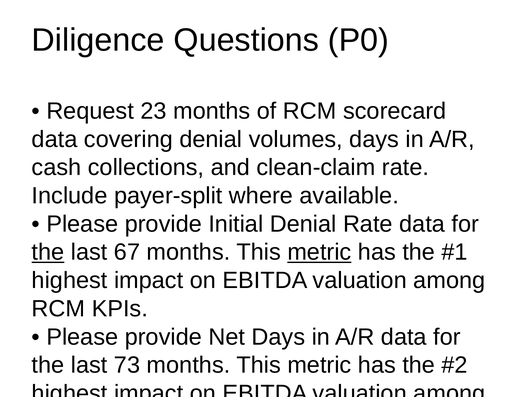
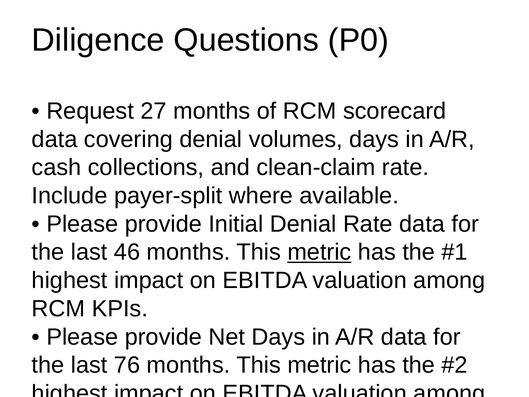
23: 23 -> 27
the at (48, 252) underline: present -> none
67: 67 -> 46
73: 73 -> 76
